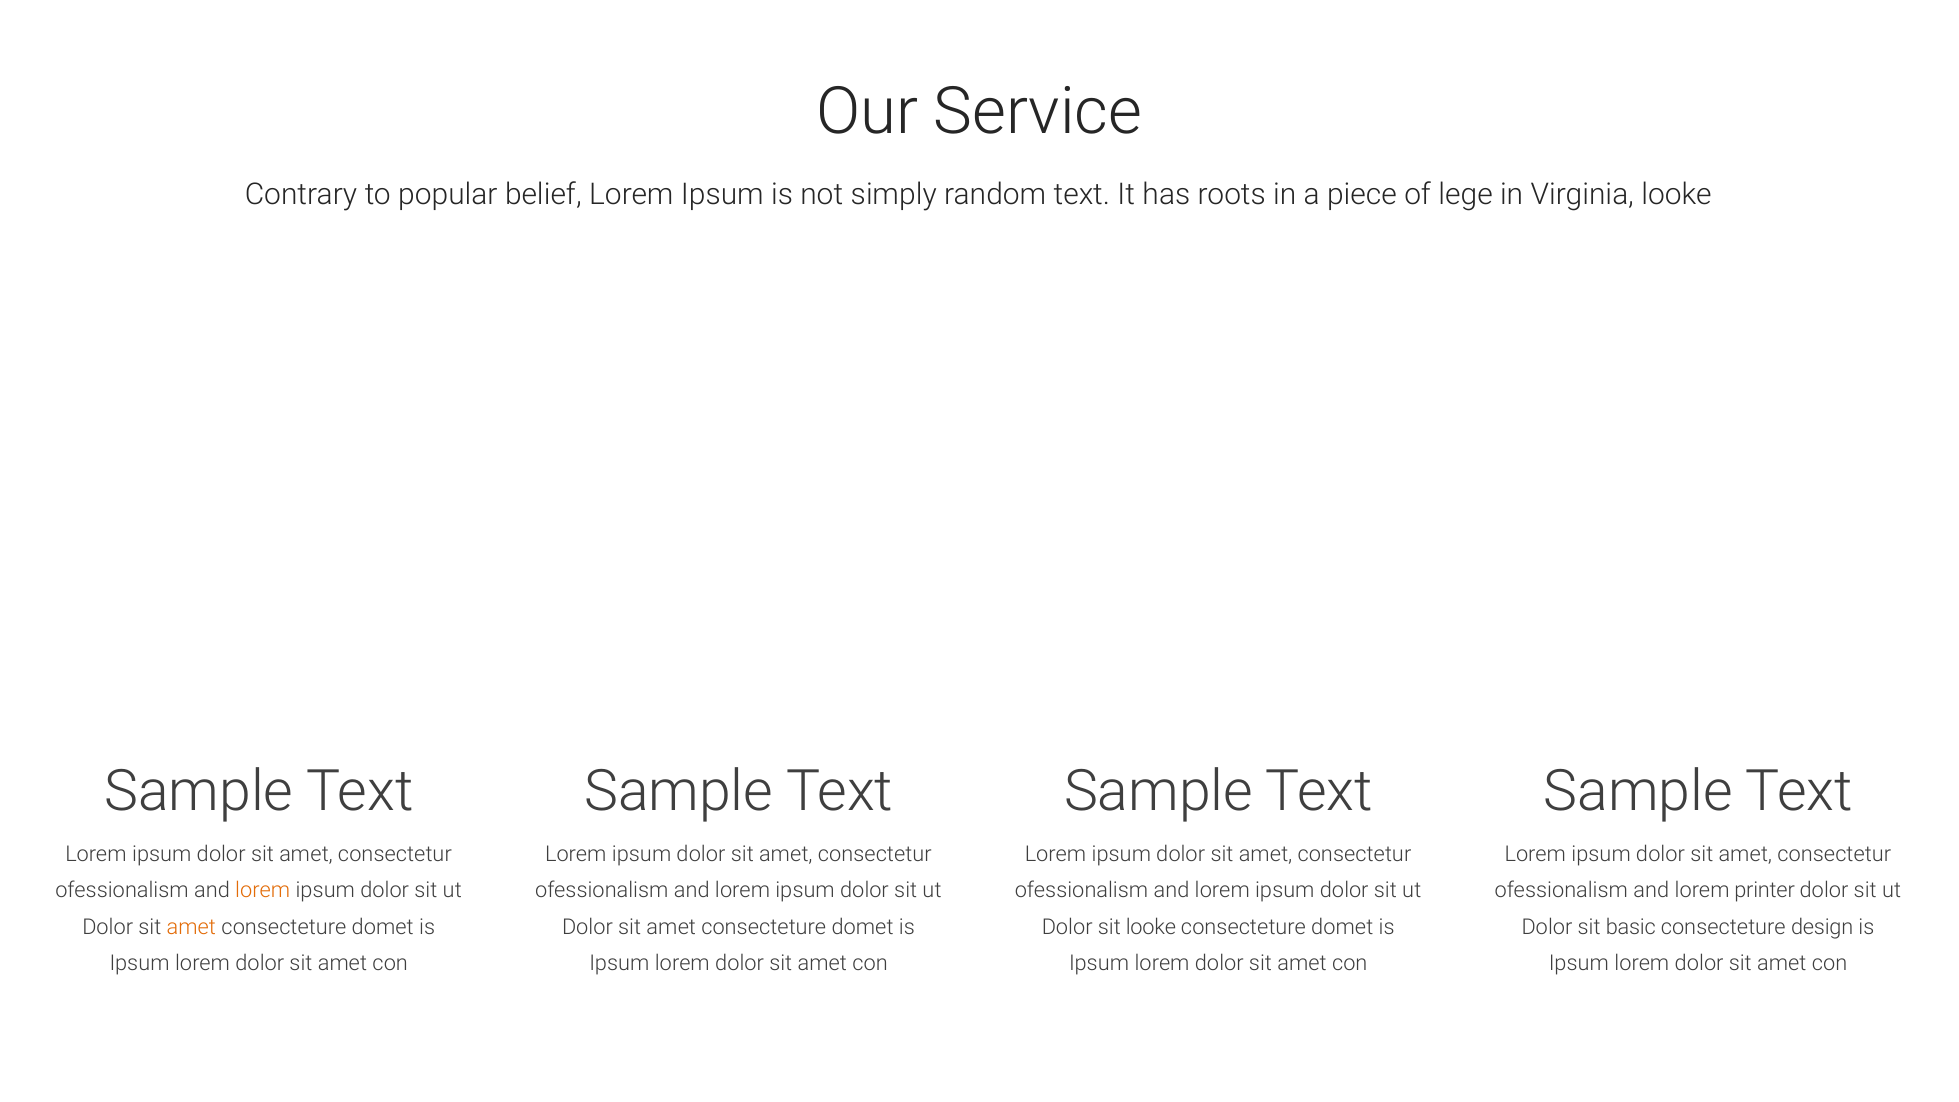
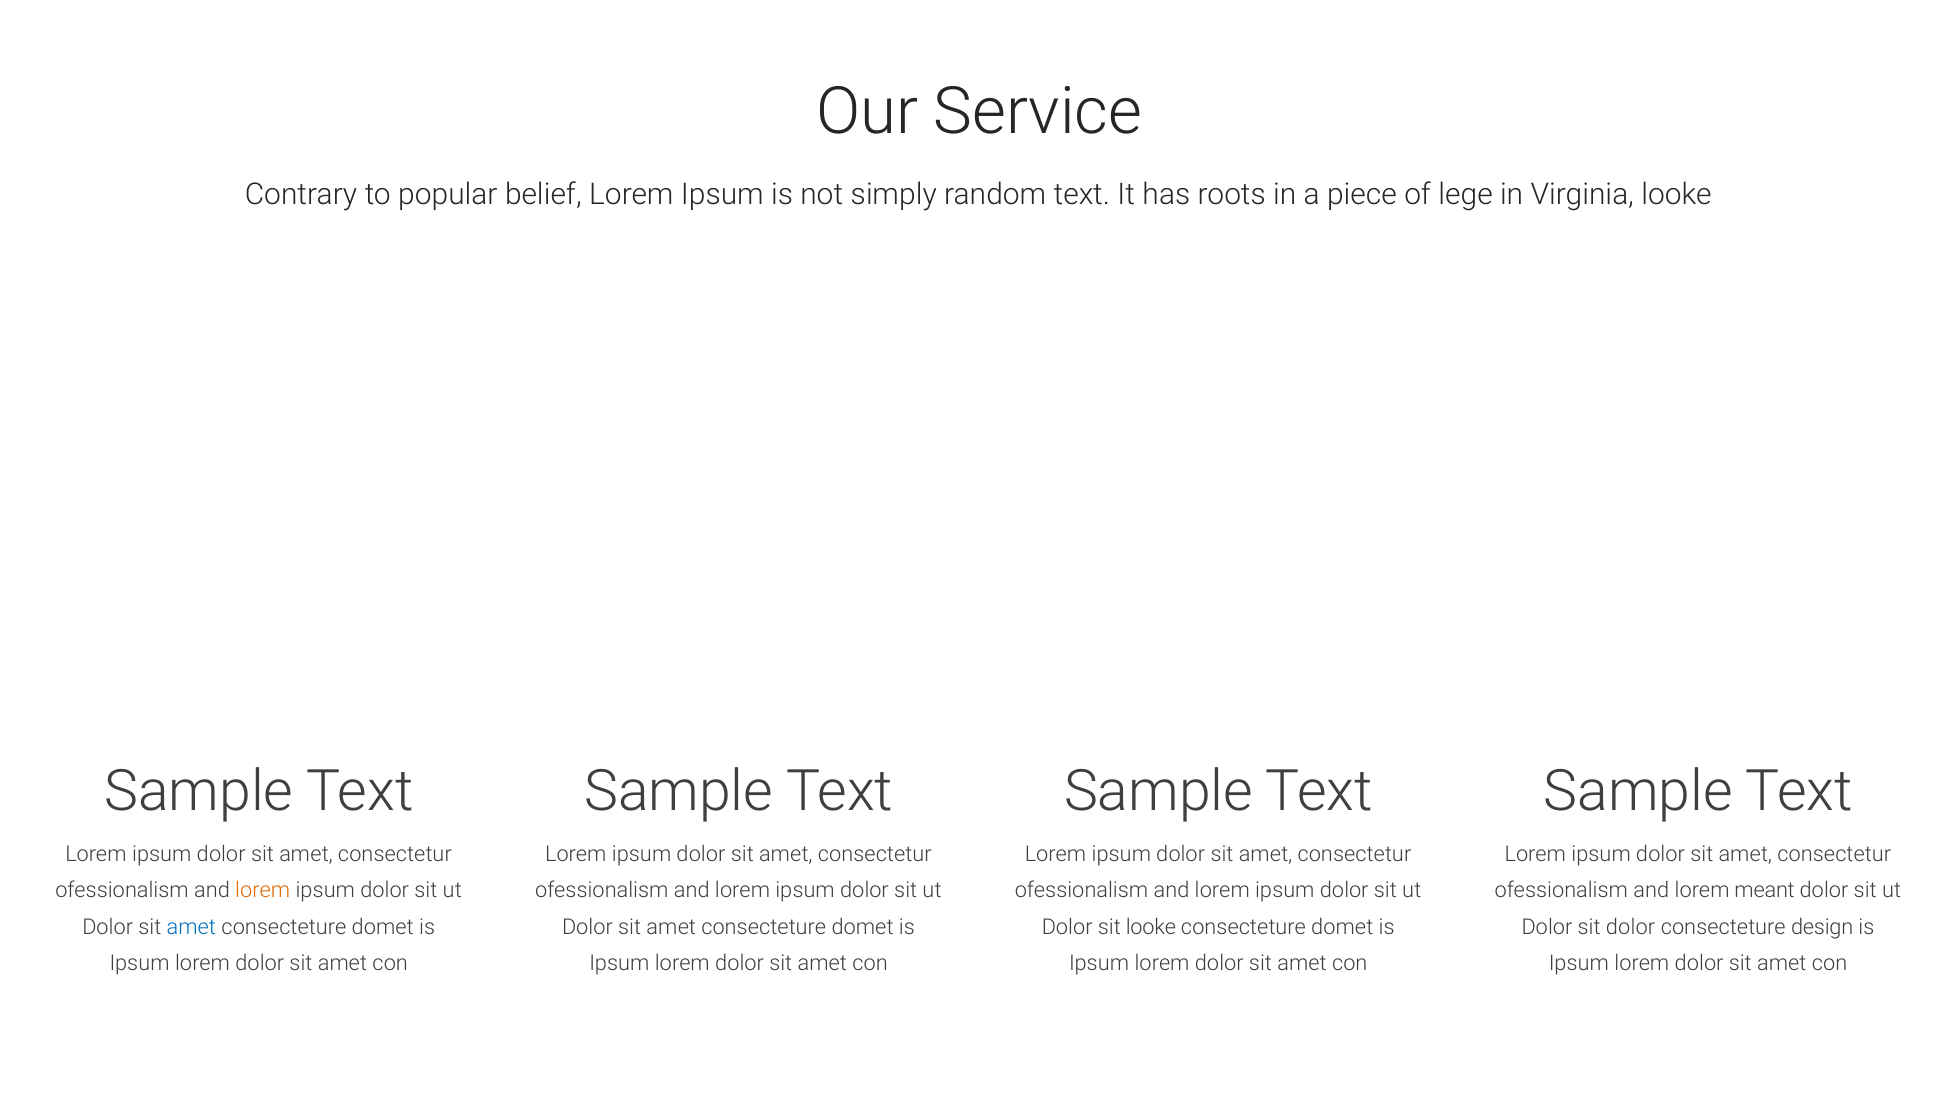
printer: printer -> meant
amet at (191, 927) colour: orange -> blue
sit basic: basic -> dolor
